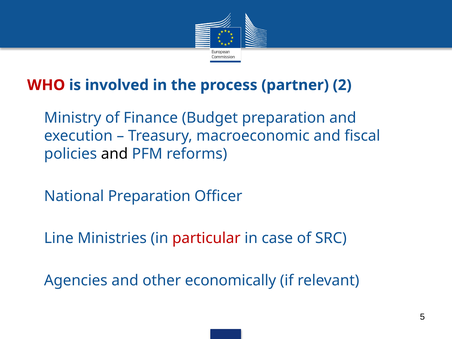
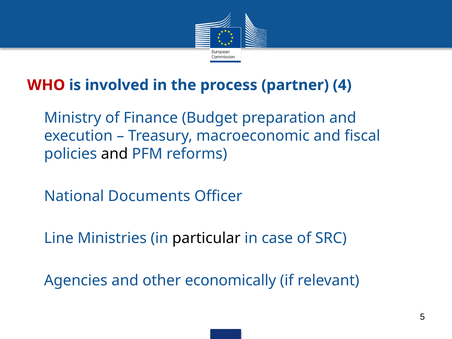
2: 2 -> 4
National Preparation: Preparation -> Documents
particular colour: red -> black
